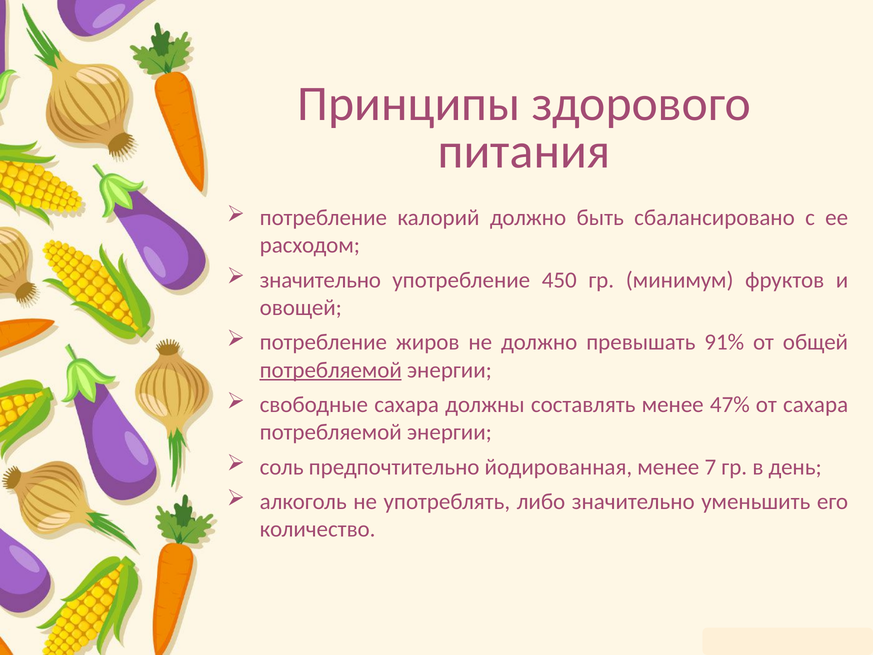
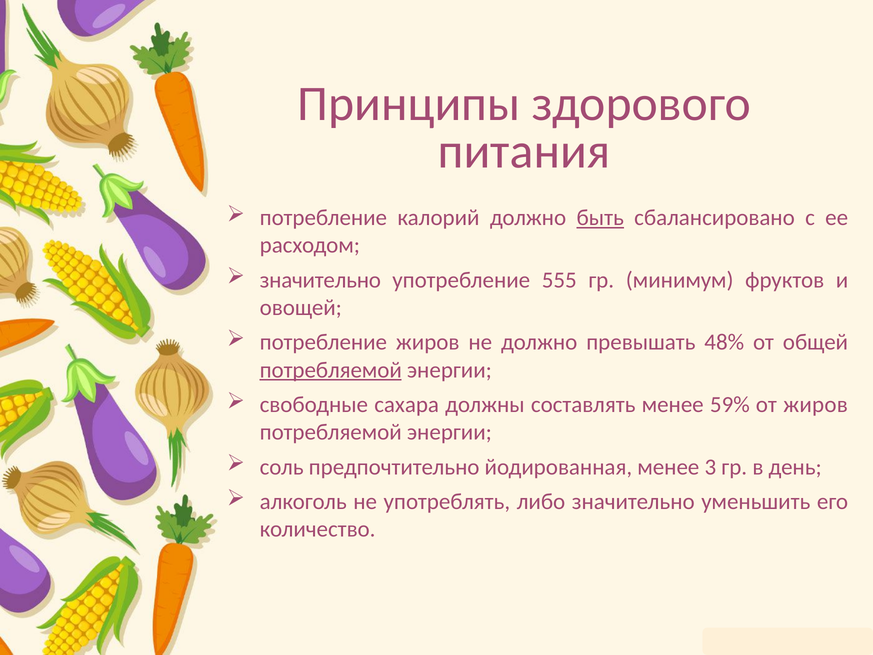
быть underline: none -> present
450: 450 -> 555
91%: 91% -> 48%
47%: 47% -> 59%
от сахара: сахара -> жиров
7: 7 -> 3
